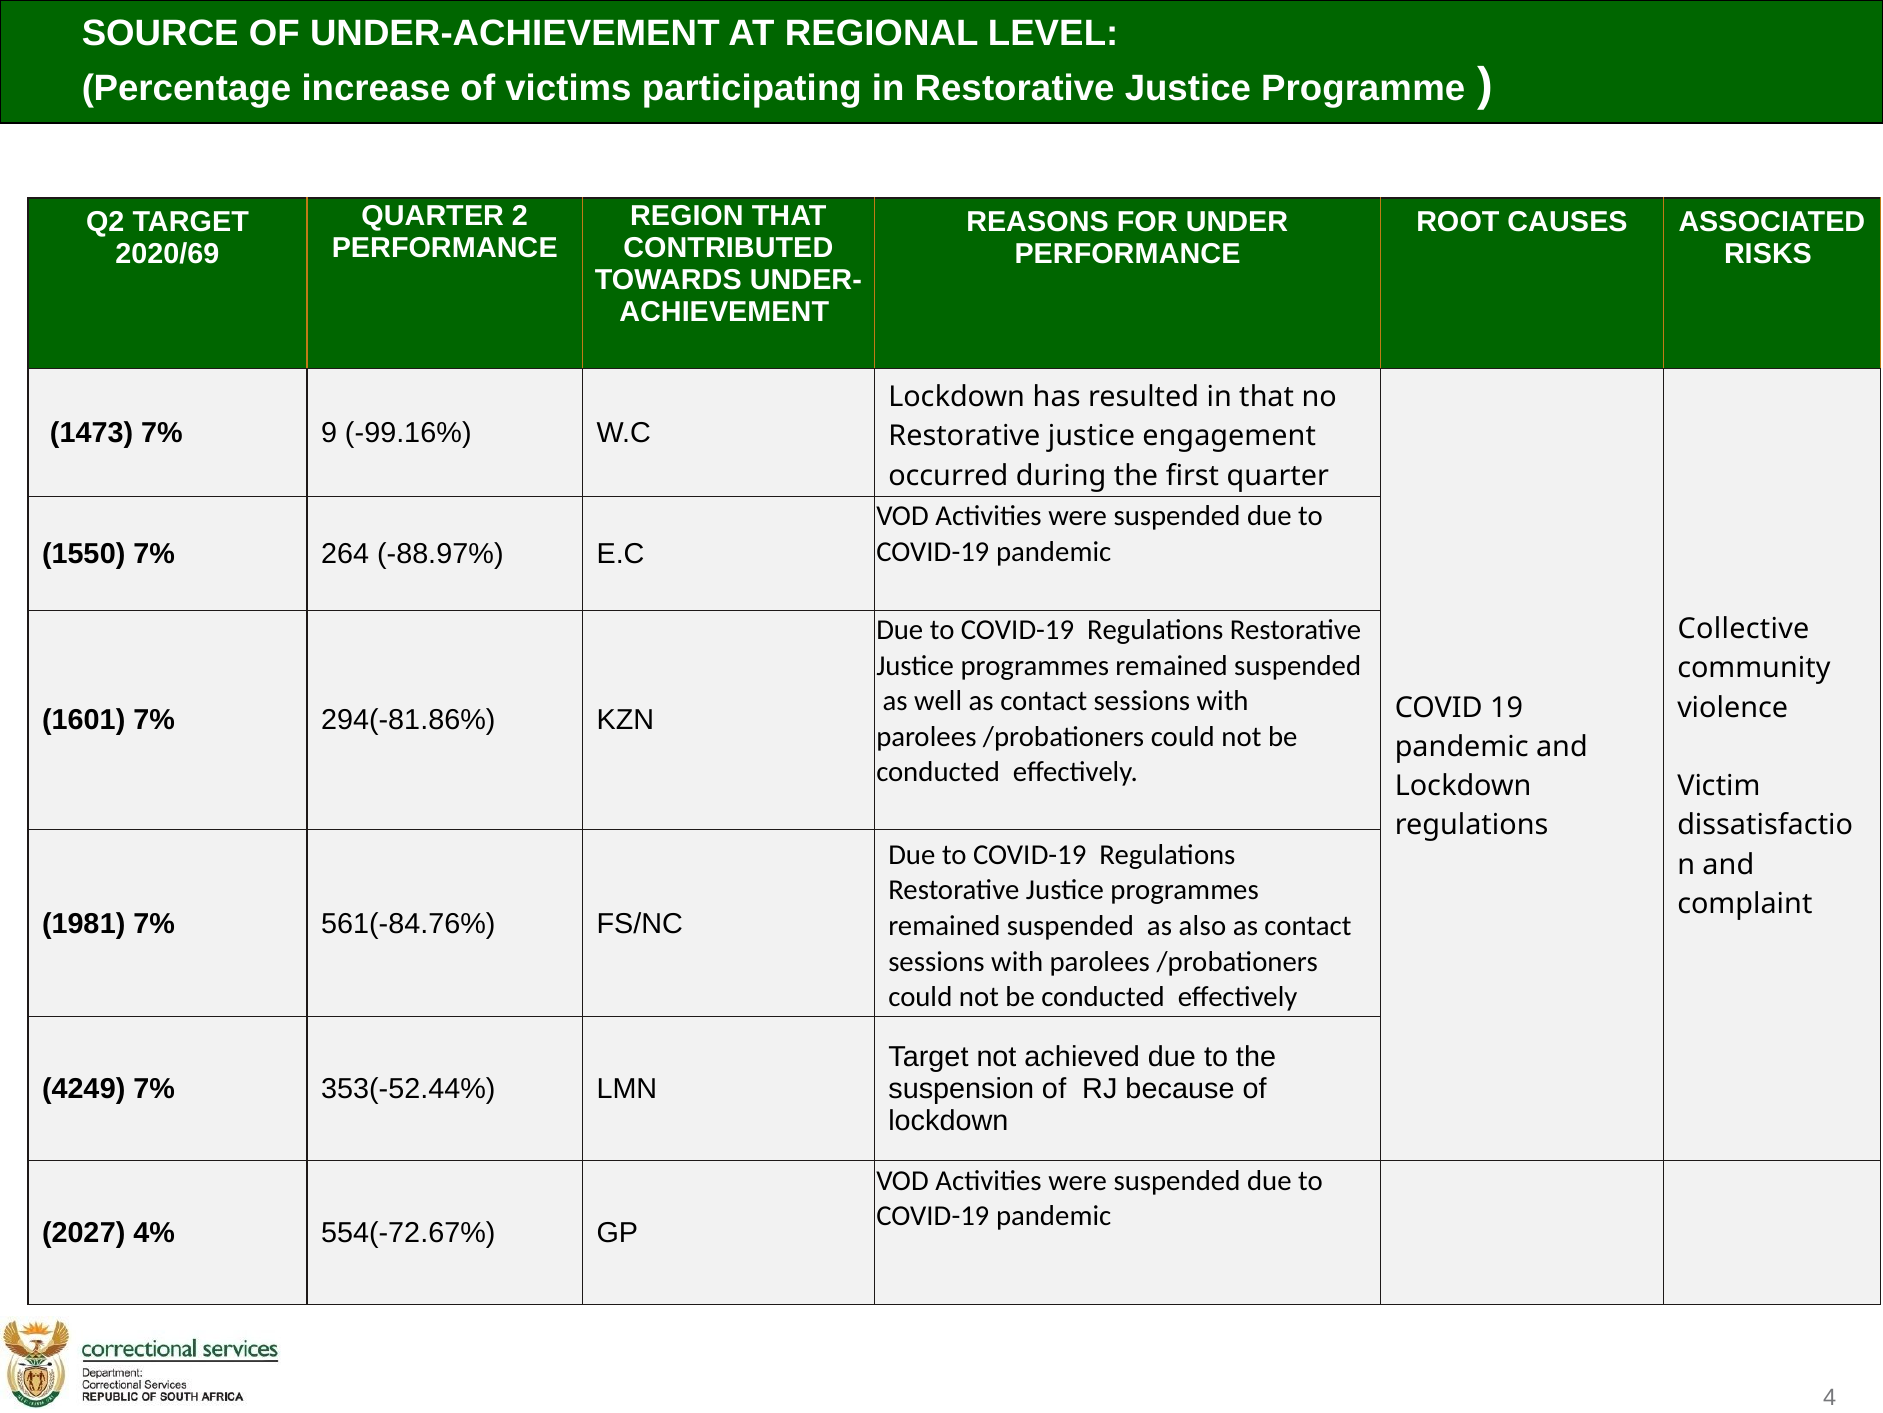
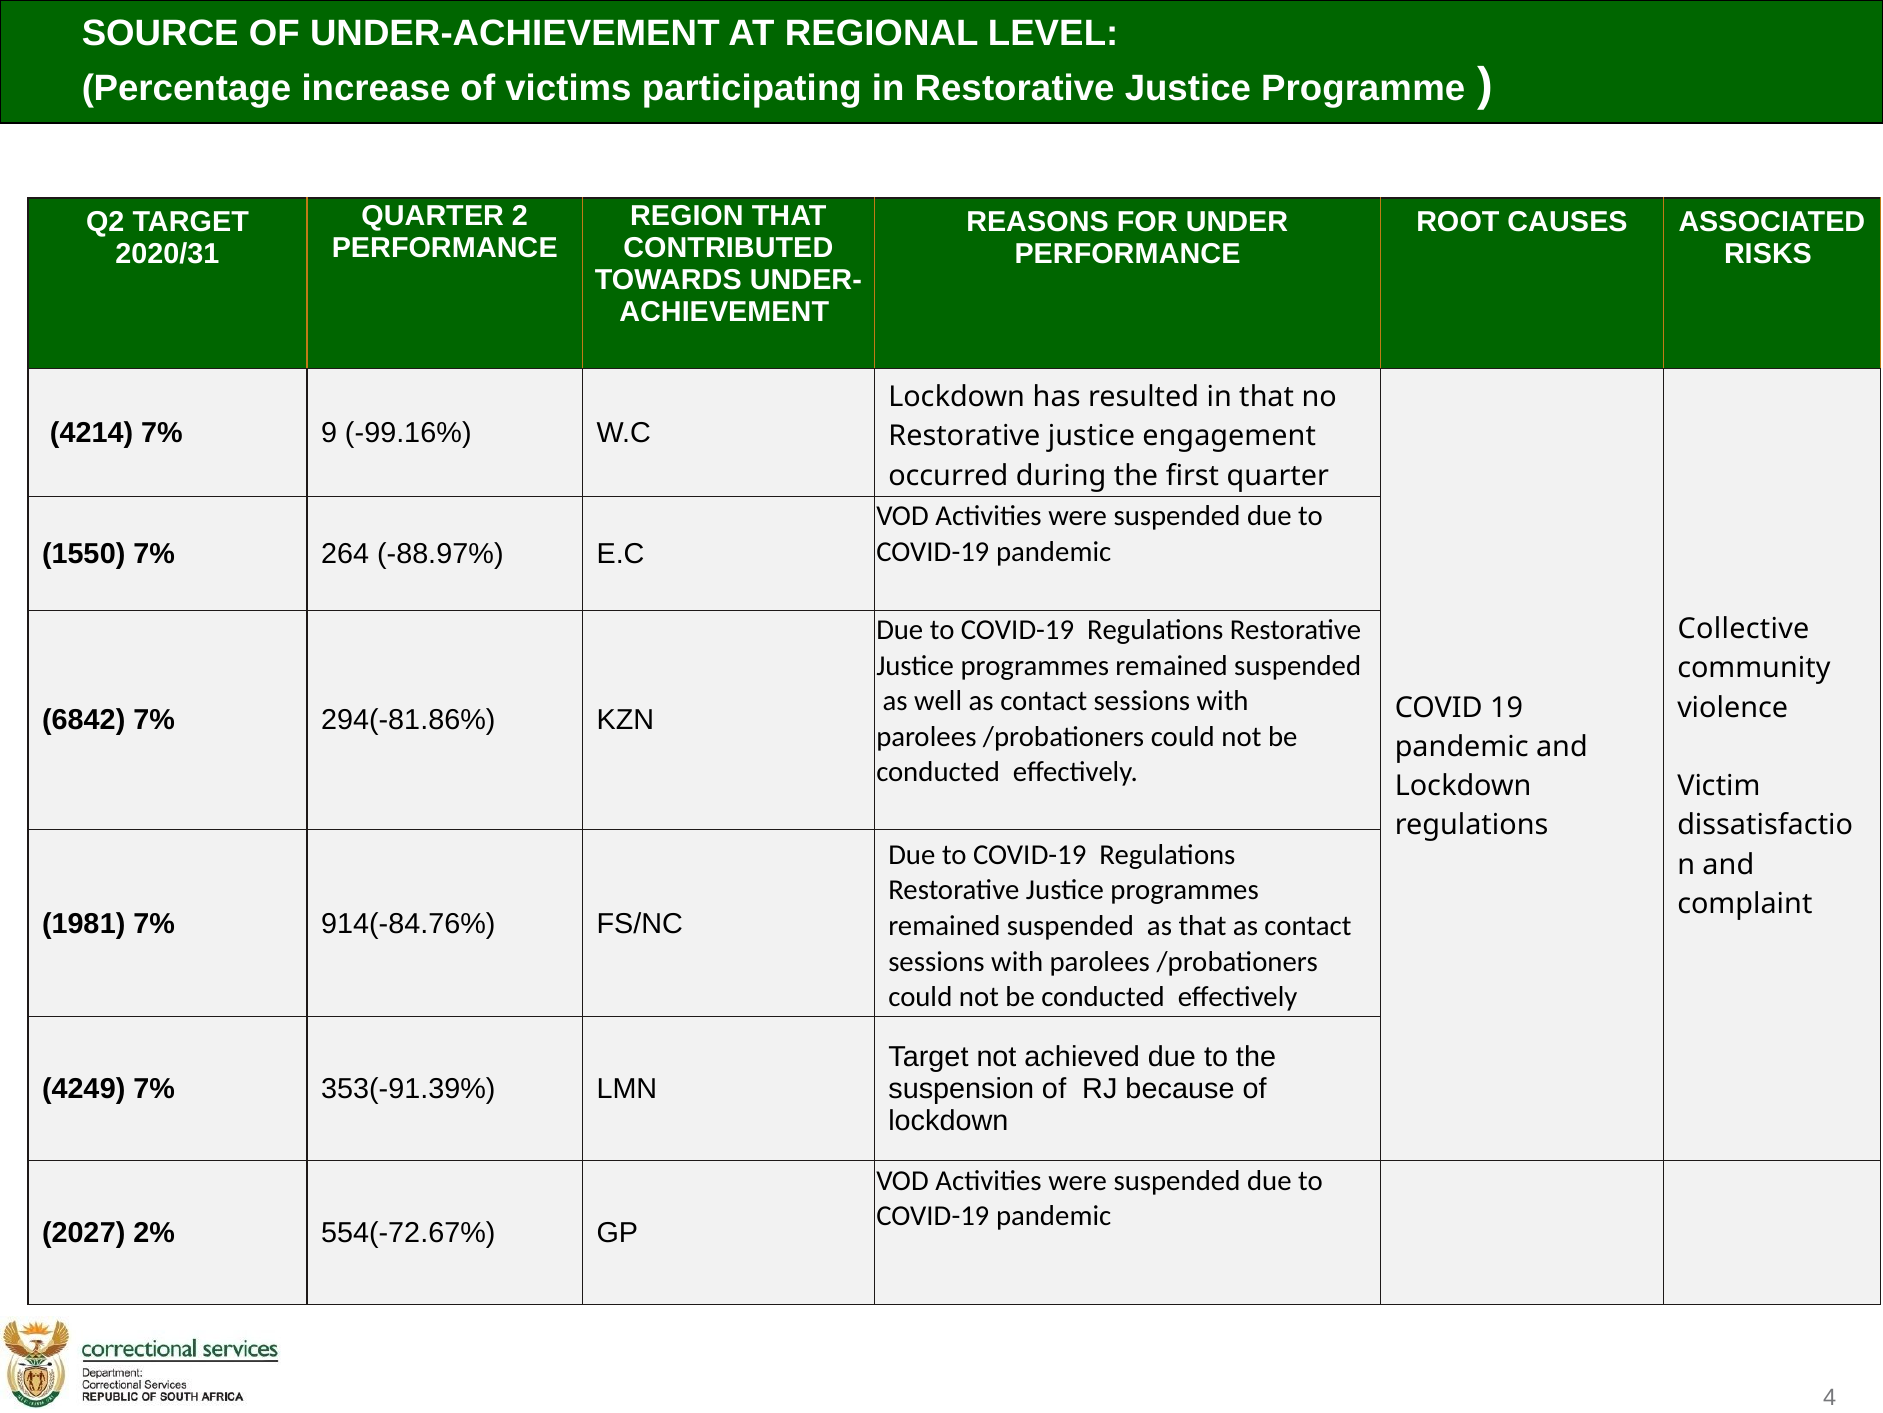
2020/69: 2020/69 -> 2020/31
1473: 1473 -> 4214
1601: 1601 -> 6842
561(-84.76%: 561(-84.76% -> 914(-84.76%
as also: also -> that
353(-52.44%: 353(-52.44% -> 353(-91.39%
4%: 4% -> 2%
